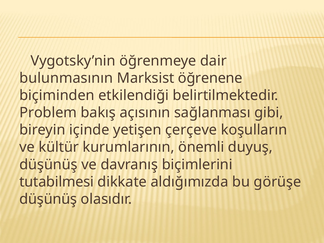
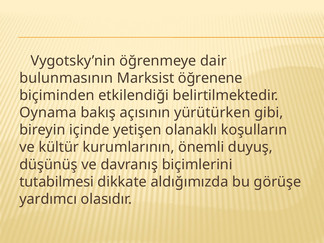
Problem: Problem -> Oynama
sağlanması: sağlanması -> yürütürken
çerçeve: çerçeve -> olanaklı
düşünüş at (48, 199): düşünüş -> yardımcı
